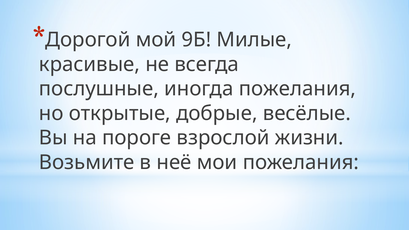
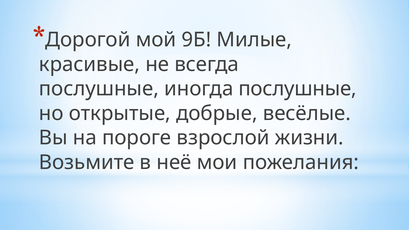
иногда пожелания: пожелания -> послушные
